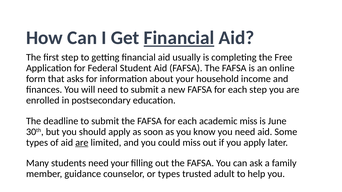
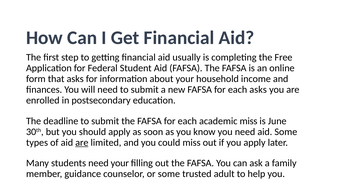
Financial at (179, 38) underline: present -> none
each step: step -> asks
or types: types -> some
